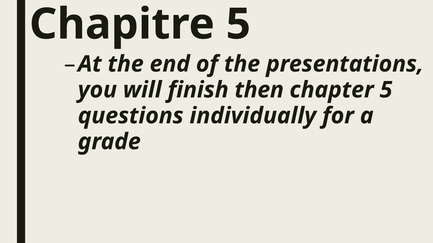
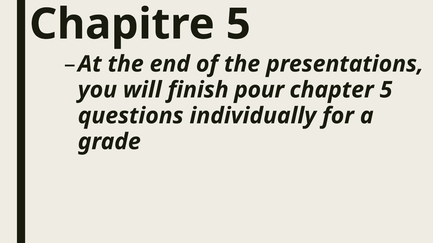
then: then -> pour
